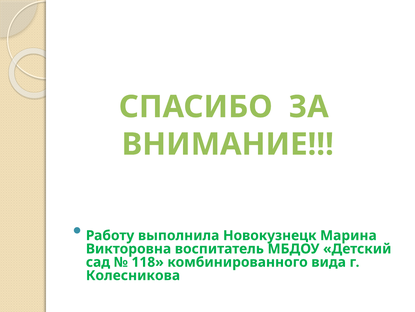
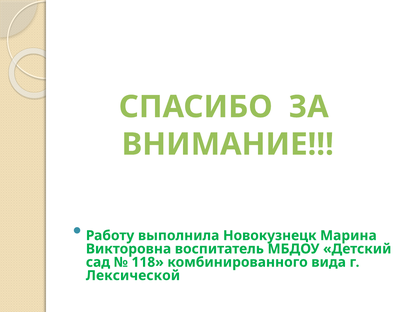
Колесникова: Колесникова -> Лексической
